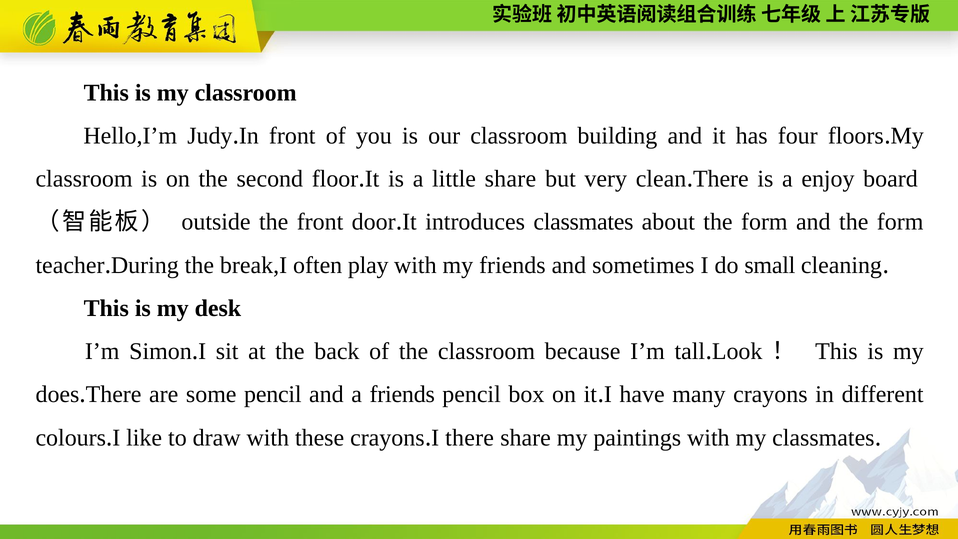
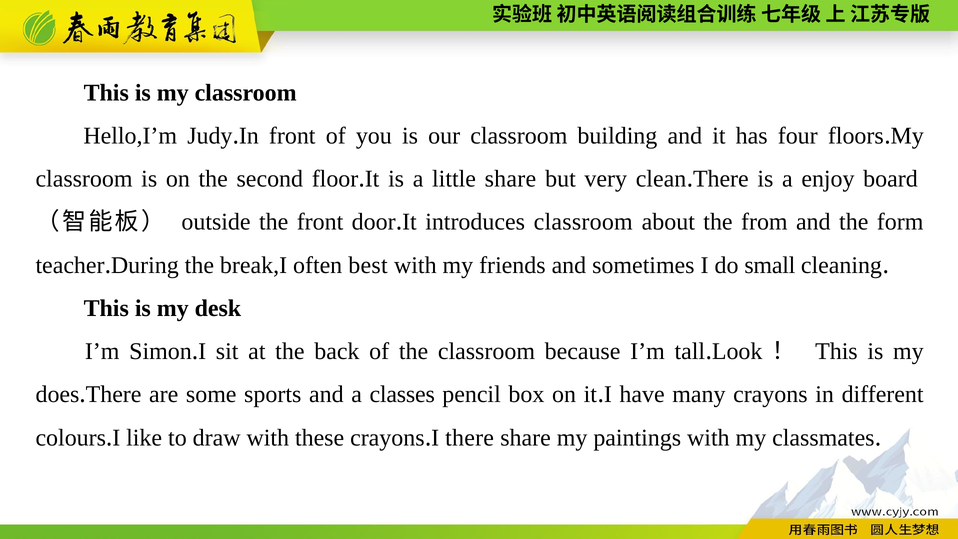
introduces classmates: classmates -> classroom
about the form: form -> from
play: play -> best
some pencil: pencil -> sports
a friends: friends -> classes
